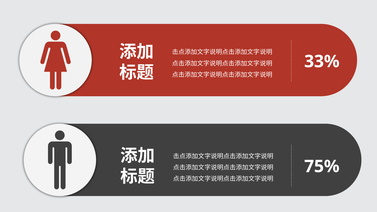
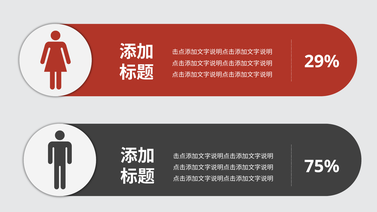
33%: 33% -> 29%
